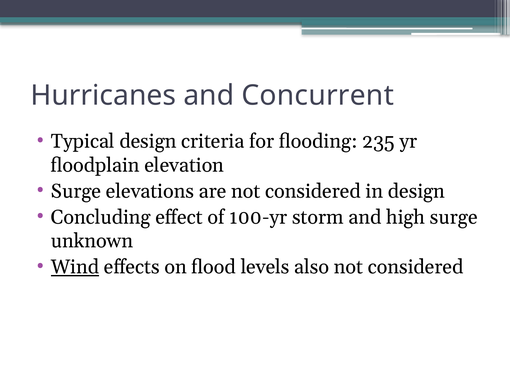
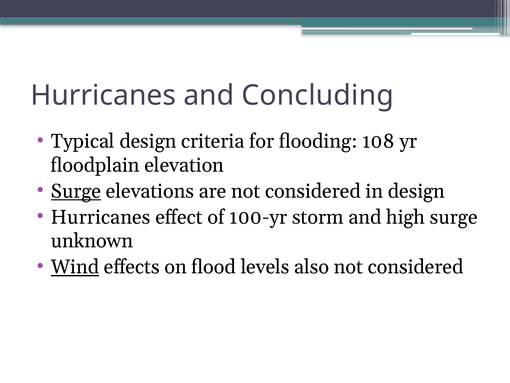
Concurrent: Concurrent -> Concluding
235: 235 -> 108
Surge at (76, 191) underline: none -> present
Concluding at (101, 217): Concluding -> Hurricanes
